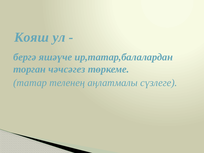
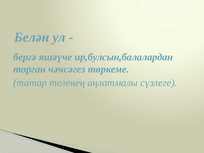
Кояш: Кояш -> Белән
ир,татар,балалардан: ир,татар,балалардан -> ир,булсын,балалардан
